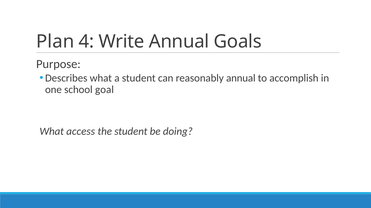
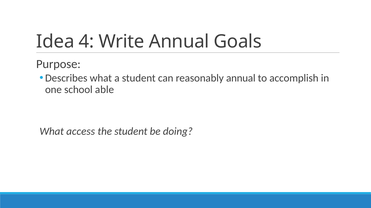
Plan: Plan -> Idea
goal: goal -> able
